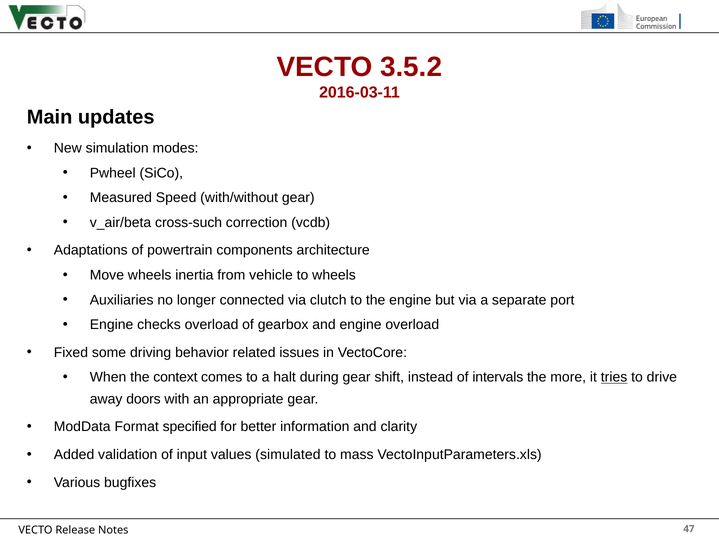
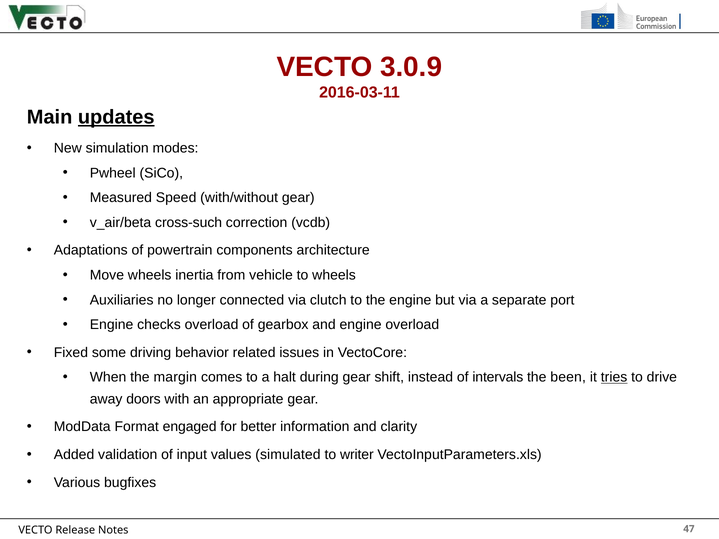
3.5.2: 3.5.2 -> 3.0.9
updates underline: none -> present
context: context -> margin
more: more -> been
specified: specified -> engaged
mass: mass -> writer
